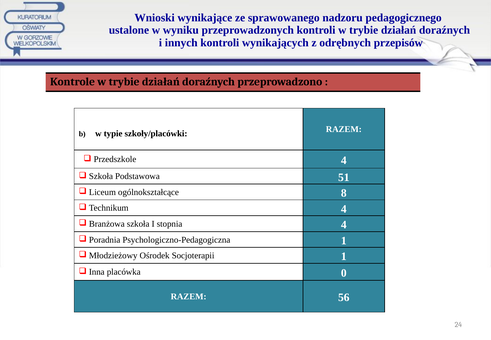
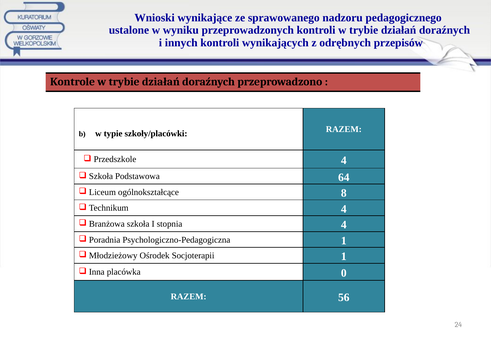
51: 51 -> 64
